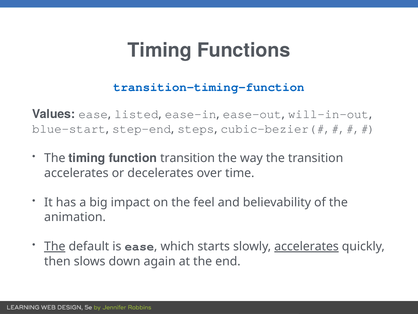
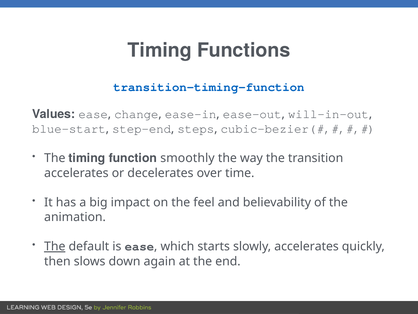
listed: listed -> change
function transition: transition -> smoothly
accelerates at (307, 246) underline: present -> none
